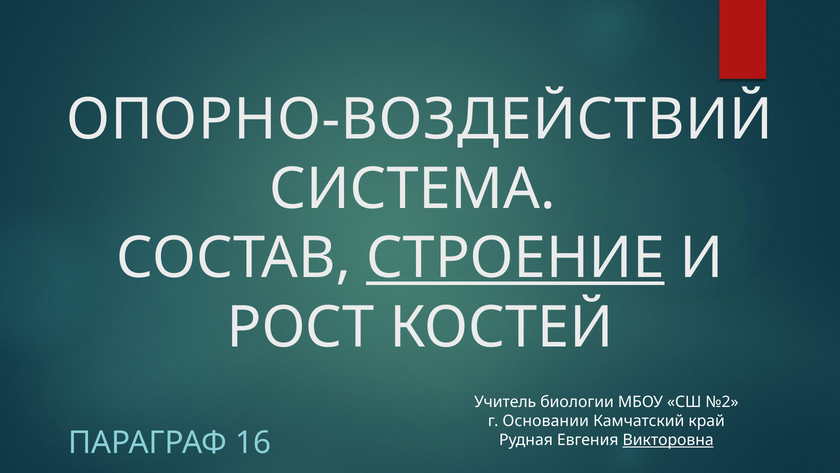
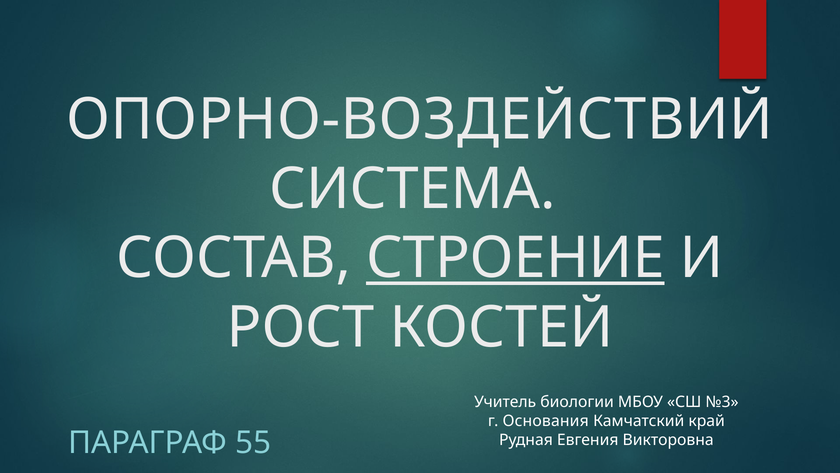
№2: №2 -> №3
Основании: Основании -> Основания
16: 16 -> 55
Викторовна underline: present -> none
